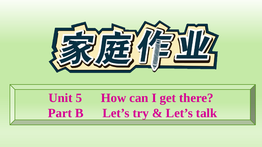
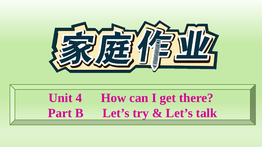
5: 5 -> 4
